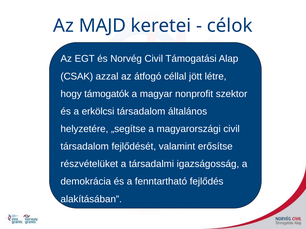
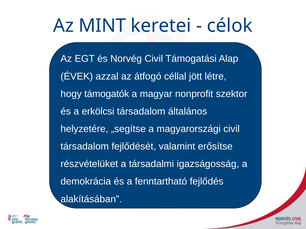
MAJD: MAJD -> MINT
CSAK: CSAK -> ÉVEK
